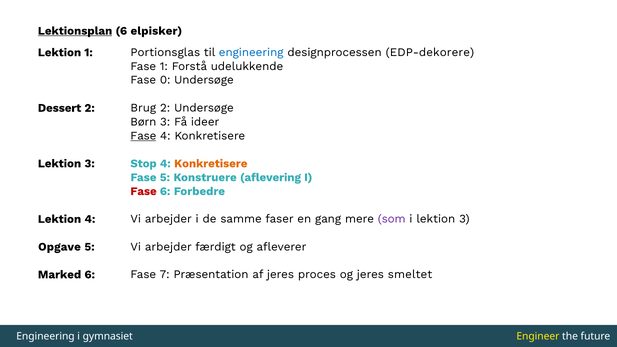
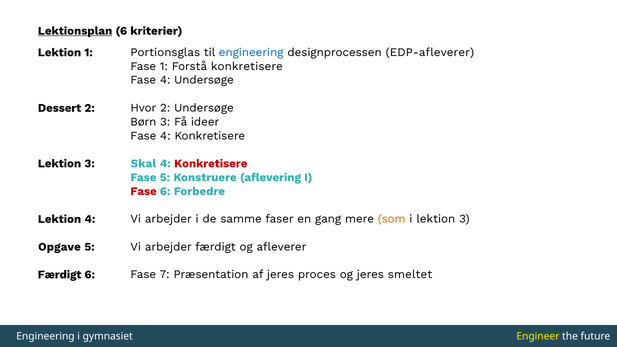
elpisker: elpisker -> kriterier
EDP-dekorere: EDP-dekorere -> EDP-afleverer
Forstå udelukkende: udelukkende -> konkretisere
0 at (165, 80): 0 -> 4
Brug: Brug -> Hvor
Fase at (143, 136) underline: present -> none
Stop: Stop -> Skal
Konkretisere at (211, 163) colour: orange -> red
som colour: purple -> orange
Marked at (60, 275): Marked -> Færdigt
